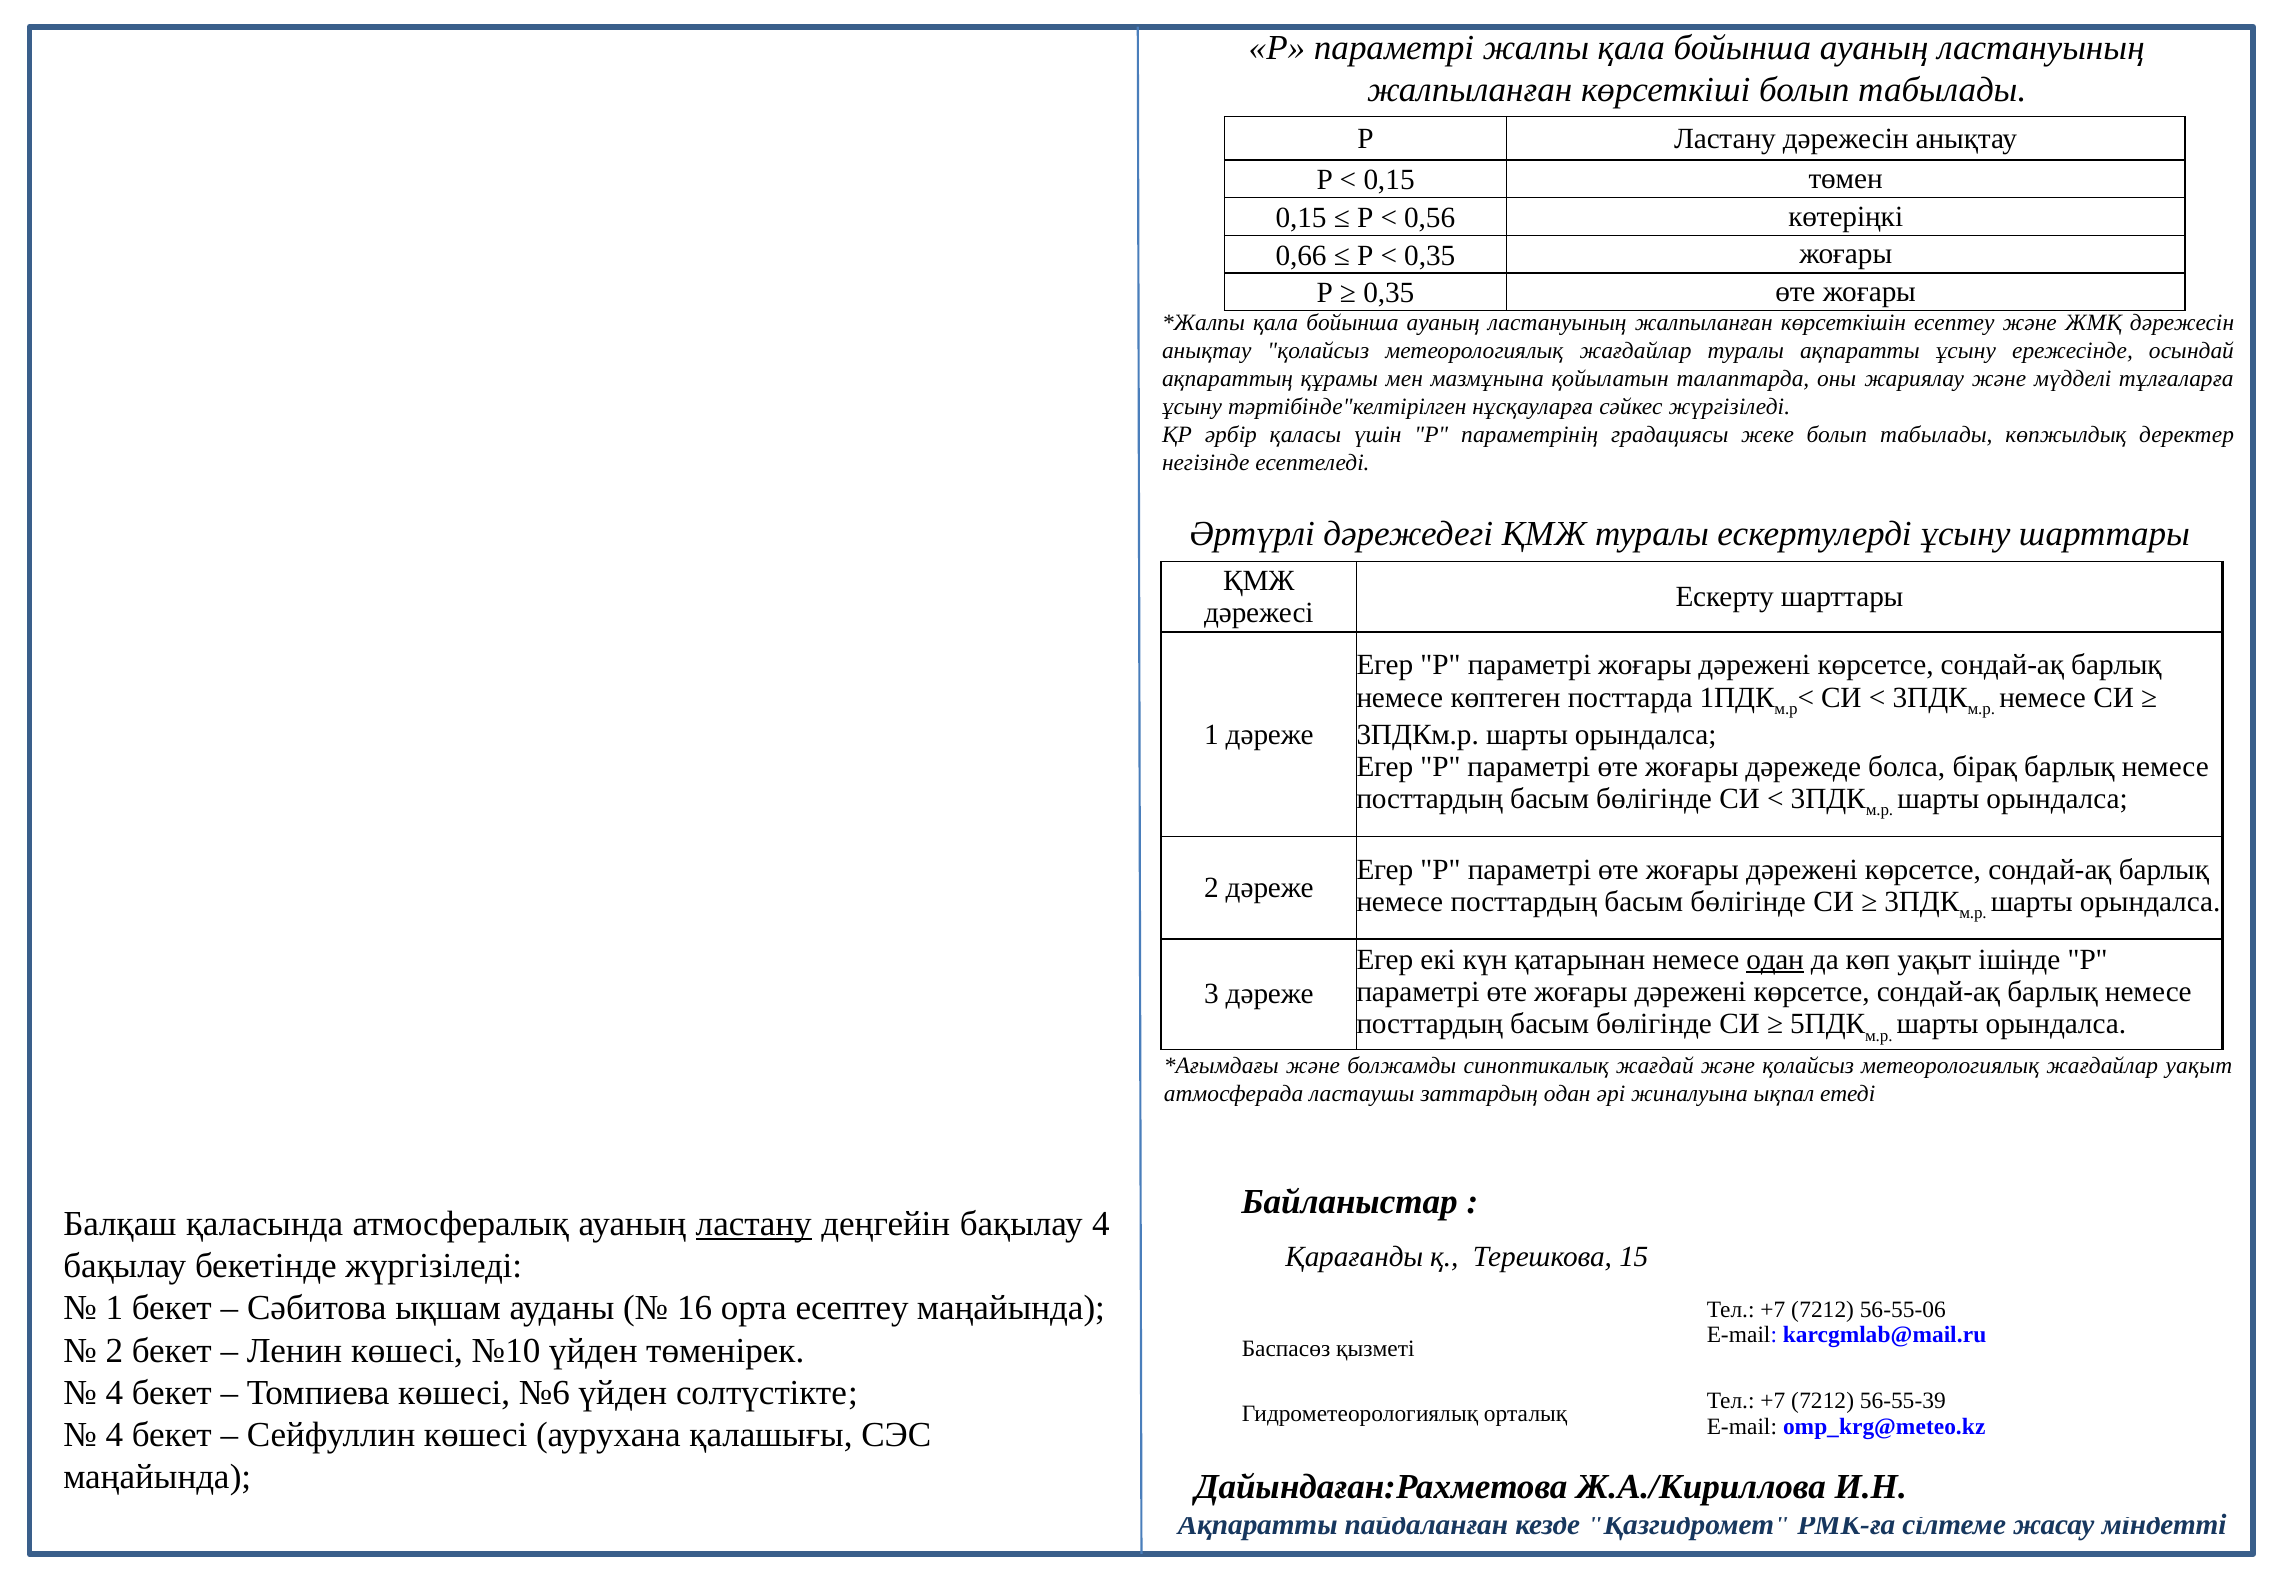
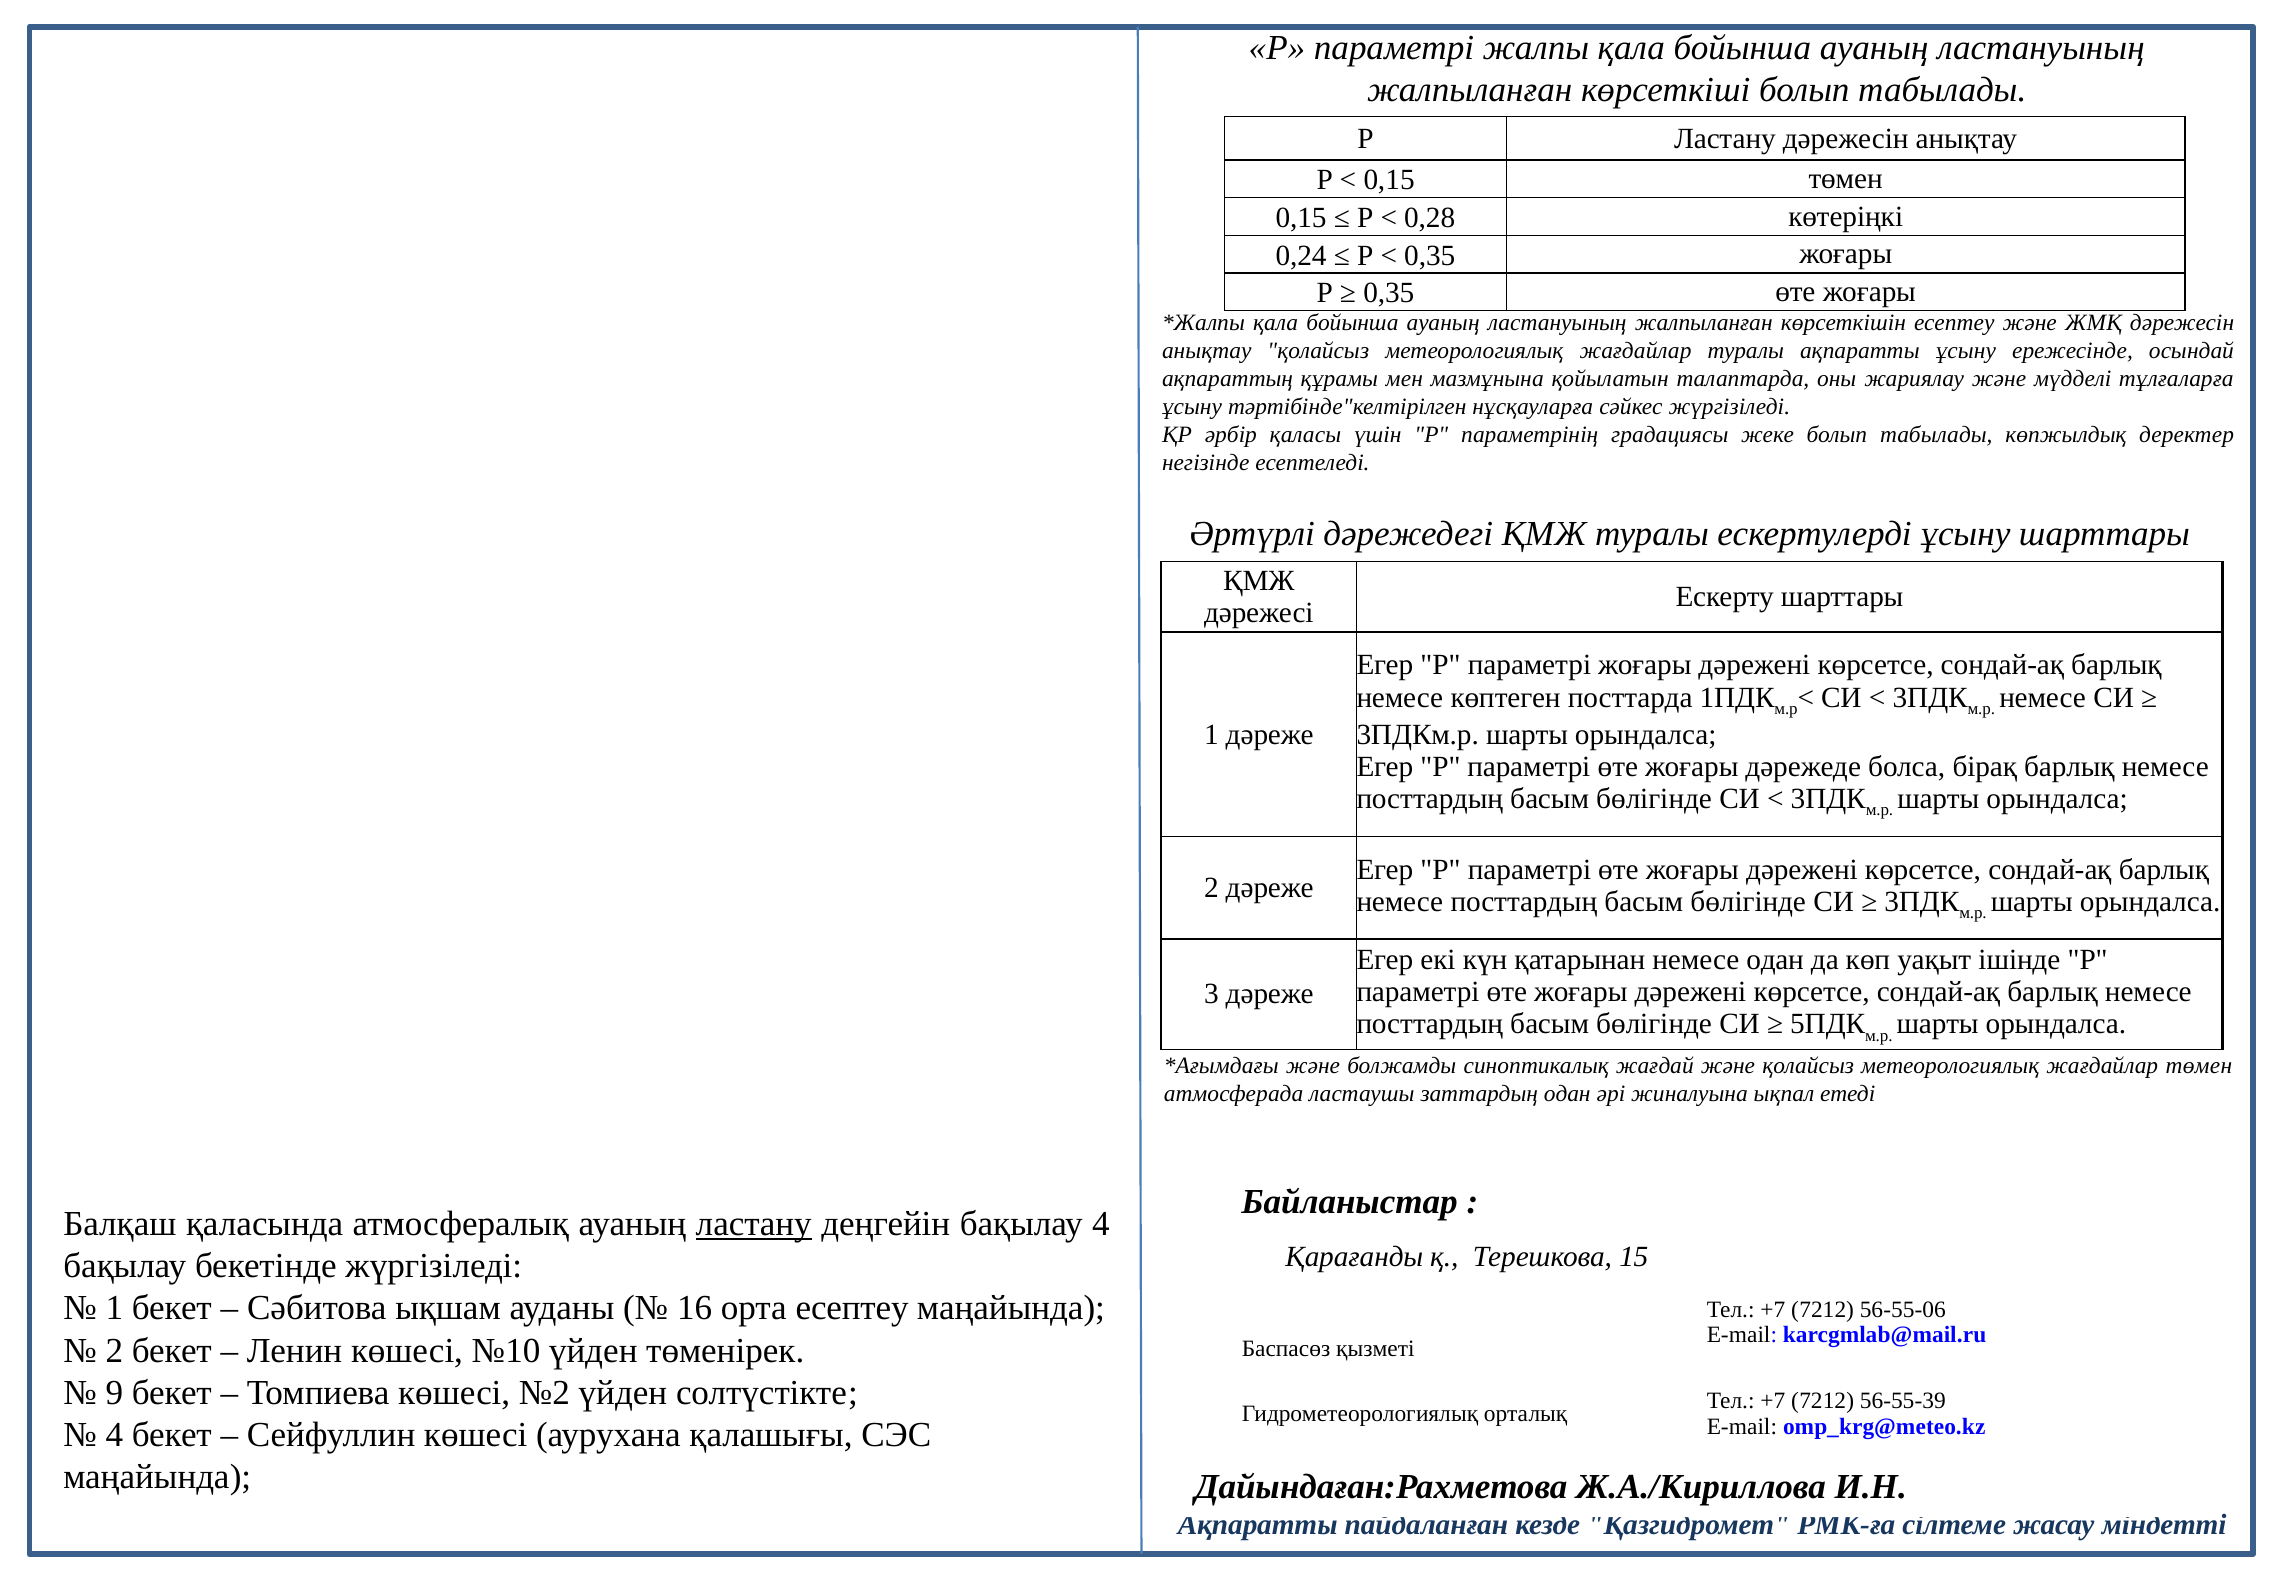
0,56: 0,56 -> 0,28
0,66: 0,66 -> 0,24
одан at (1775, 959) underline: present -> none
жағдайлар уақыт: уақыт -> төмен
4 at (114, 1392): 4 -> 9
№6: №6 -> №2
